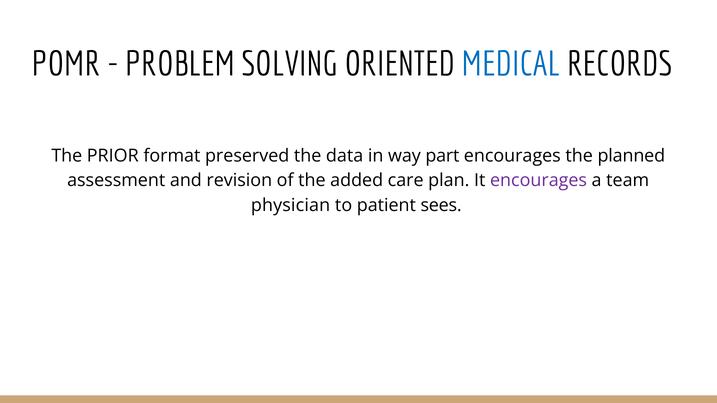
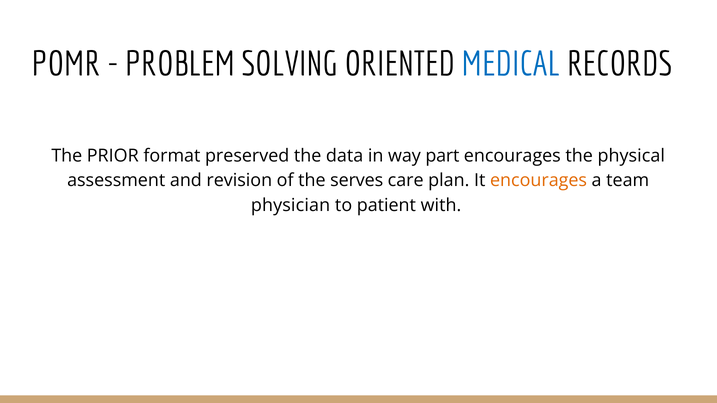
planned: planned -> physical
added: added -> serves
encourages at (539, 181) colour: purple -> orange
sees: sees -> with
